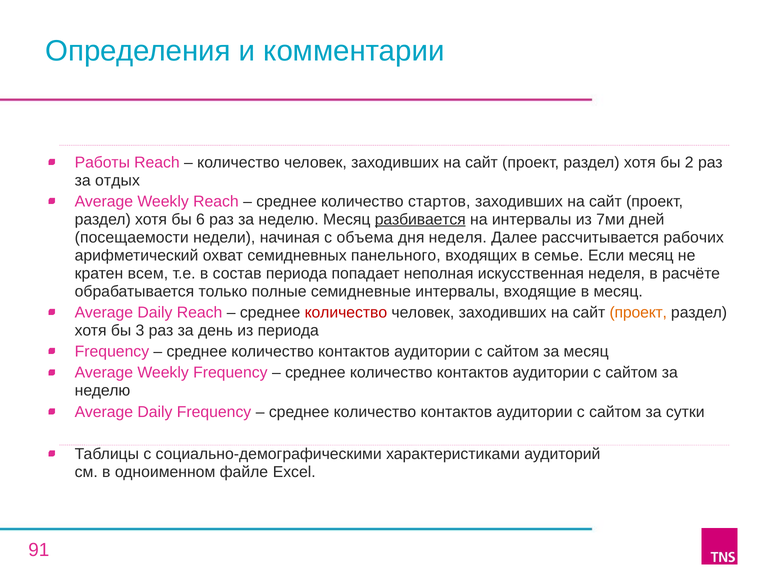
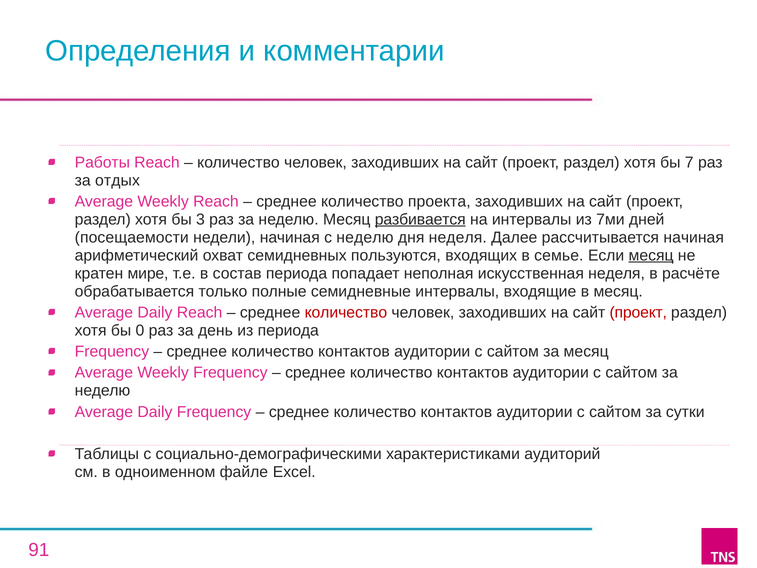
2: 2 -> 7
стартов: стартов -> проекта
6: 6 -> 3
с объема: объема -> неделю
рассчитывается рабочих: рабочих -> начиная
панельного: панельного -> пользуются
месяц at (651, 255) underline: none -> present
всем: всем -> мире
проект at (638, 312) colour: orange -> red
3: 3 -> 0
